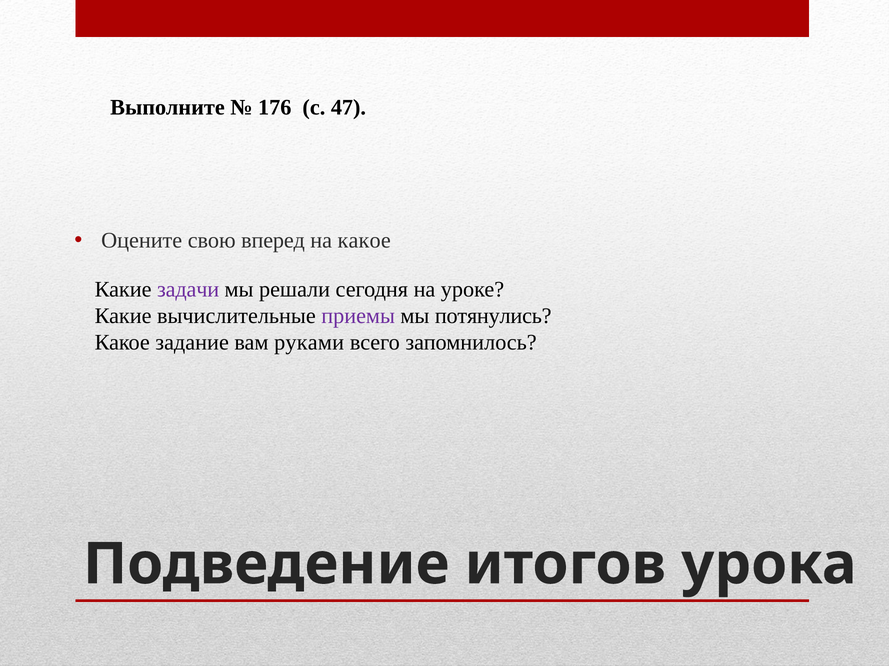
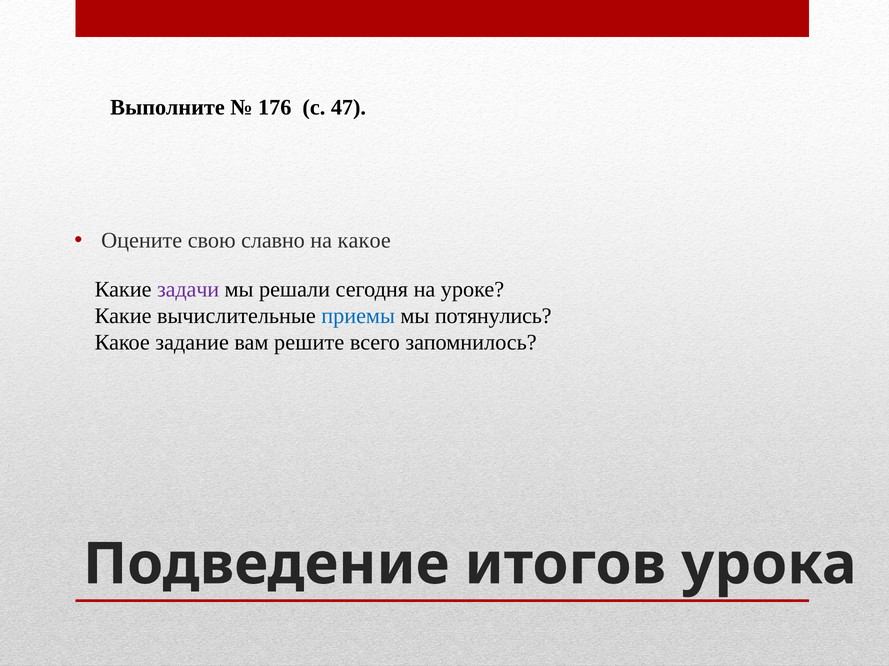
вперед: вперед -> славно
приемы colour: purple -> blue
руками: руками -> решите
